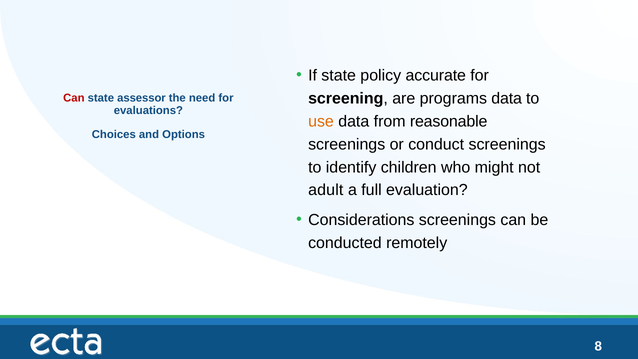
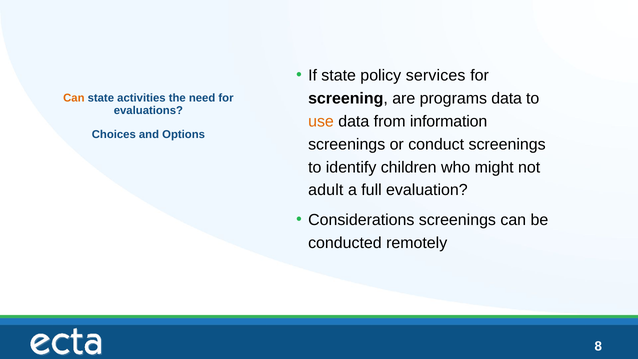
accurate: accurate -> services
Can at (74, 98) colour: red -> orange
assessor: assessor -> activities
reasonable: reasonable -> information
